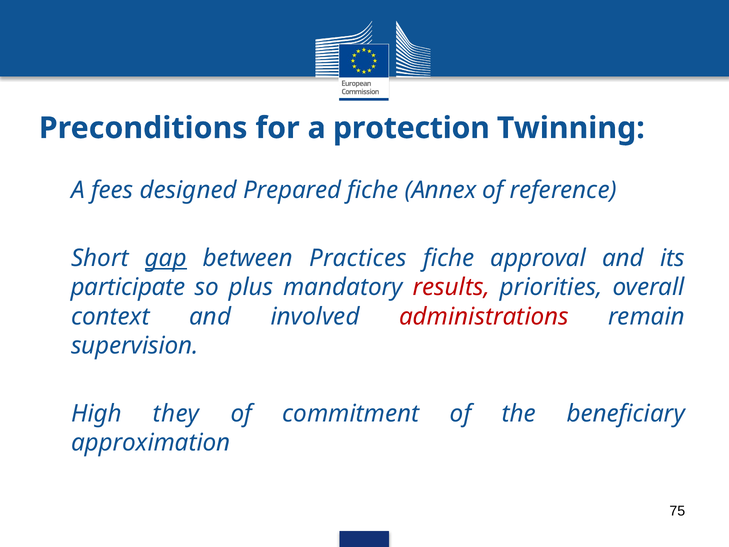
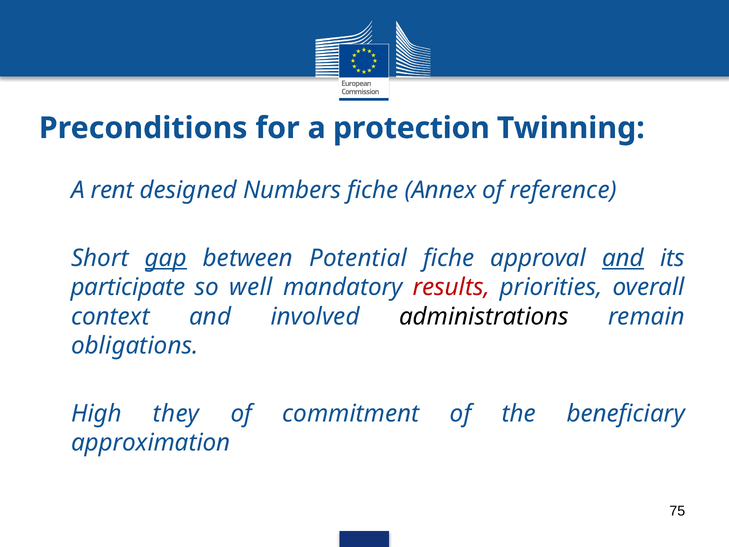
fees: fees -> rent
Prepared: Prepared -> Numbers
Practices: Practices -> Potential
and at (623, 258) underline: none -> present
plus: plus -> well
administrations colour: red -> black
supervision: supervision -> obligations
